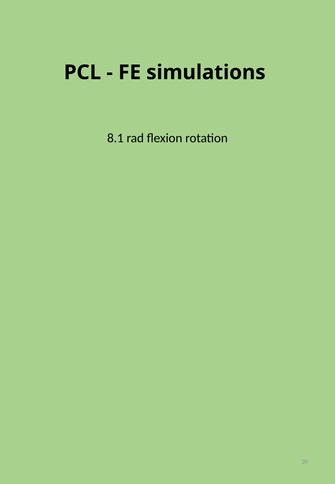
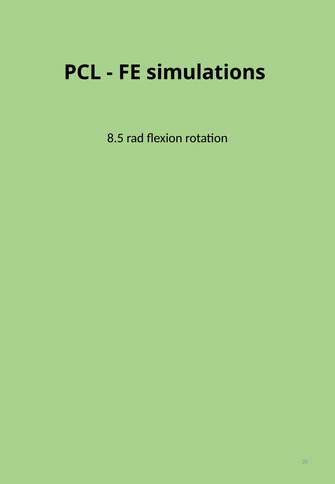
8.1: 8.1 -> 8.5
